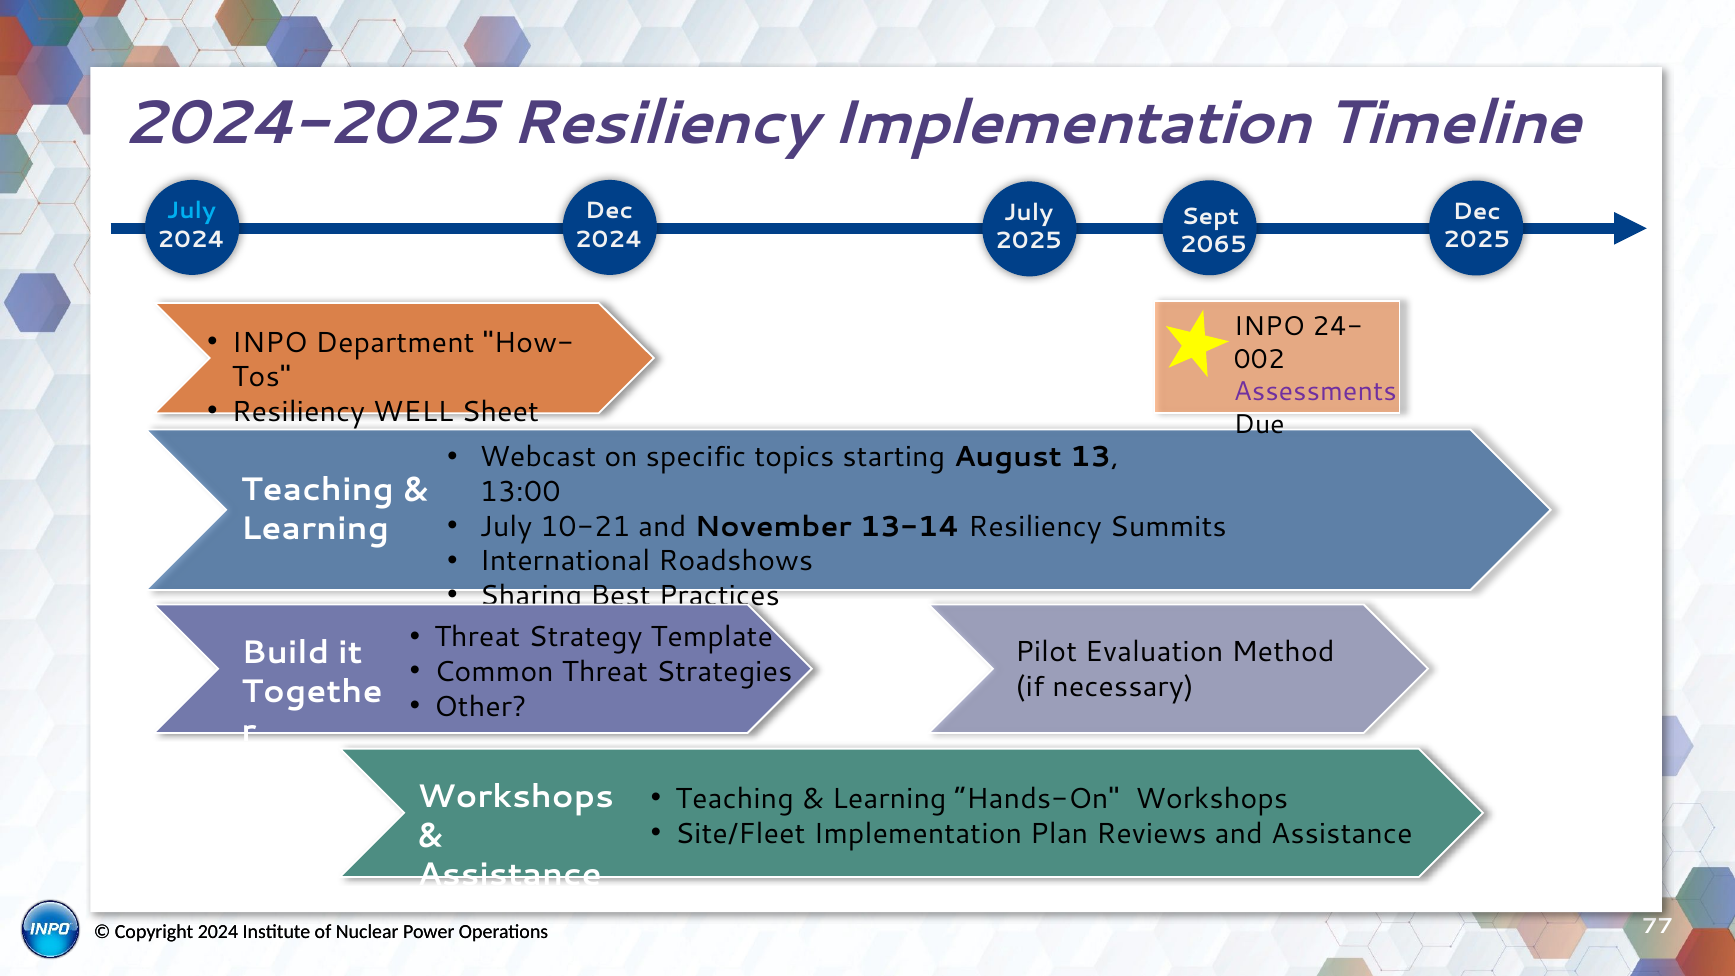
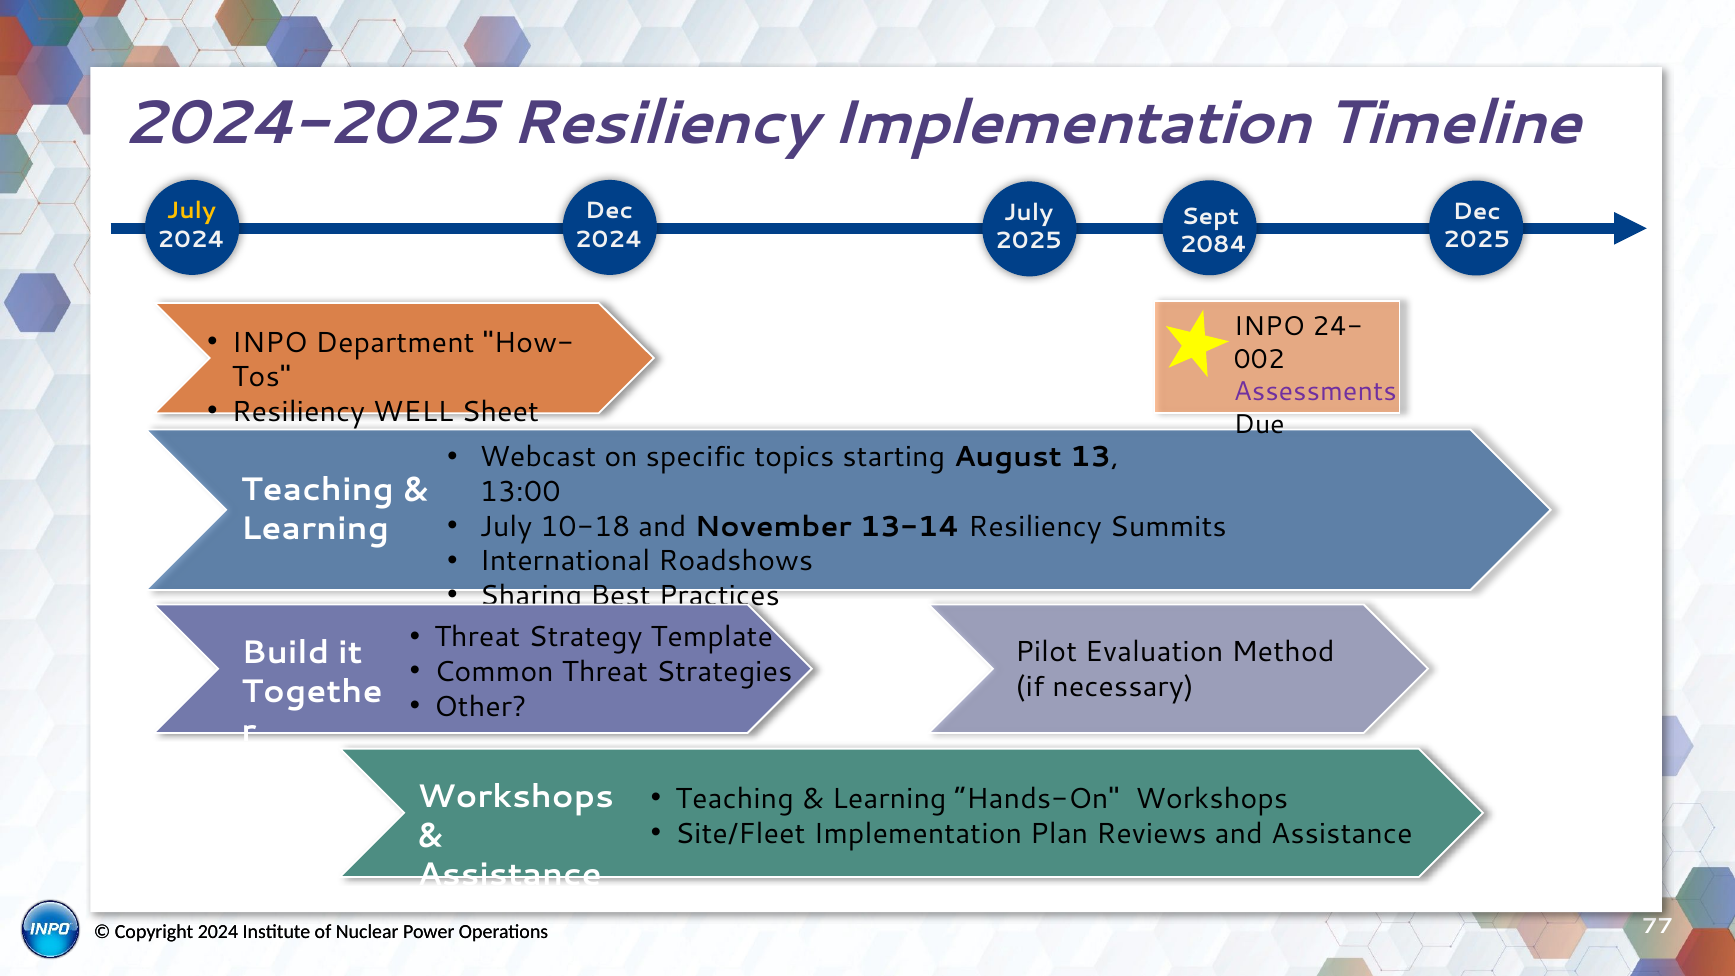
July at (191, 211) colour: light blue -> yellow
2065: 2065 -> 2084
10-21: 10-21 -> 10-18
